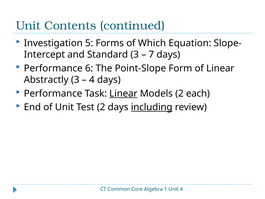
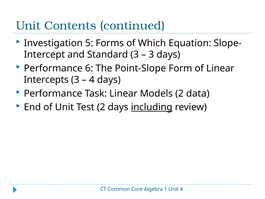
7 at (151, 55): 7 -> 3
Abstractly: Abstractly -> Intercepts
Linear at (123, 93) underline: present -> none
each: each -> data
